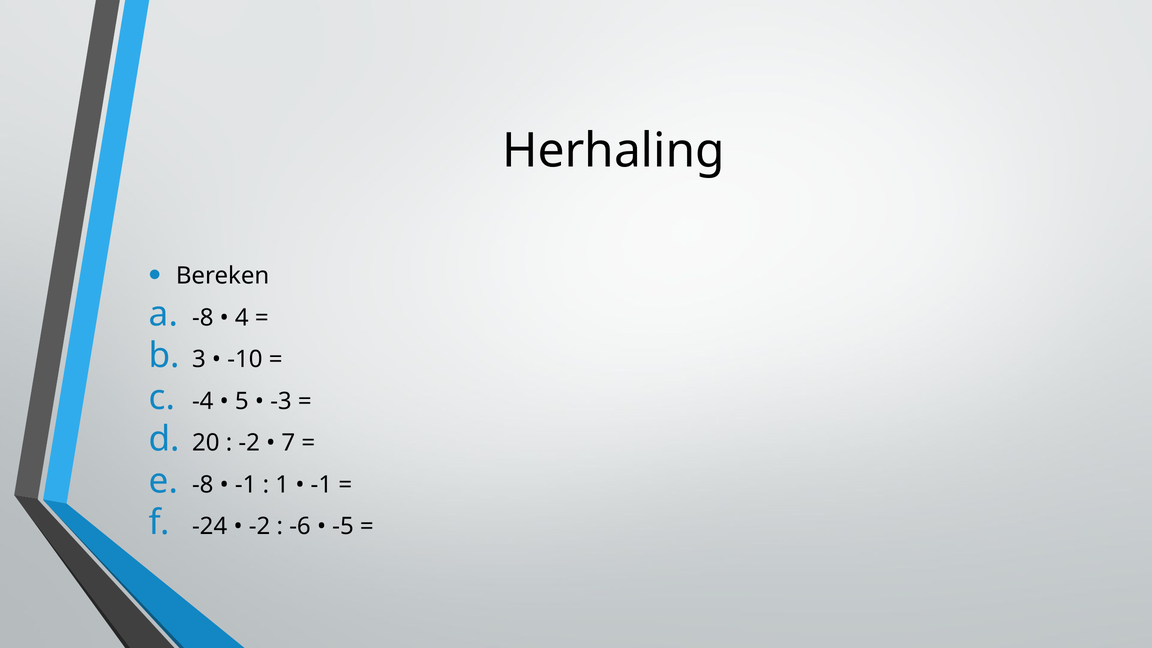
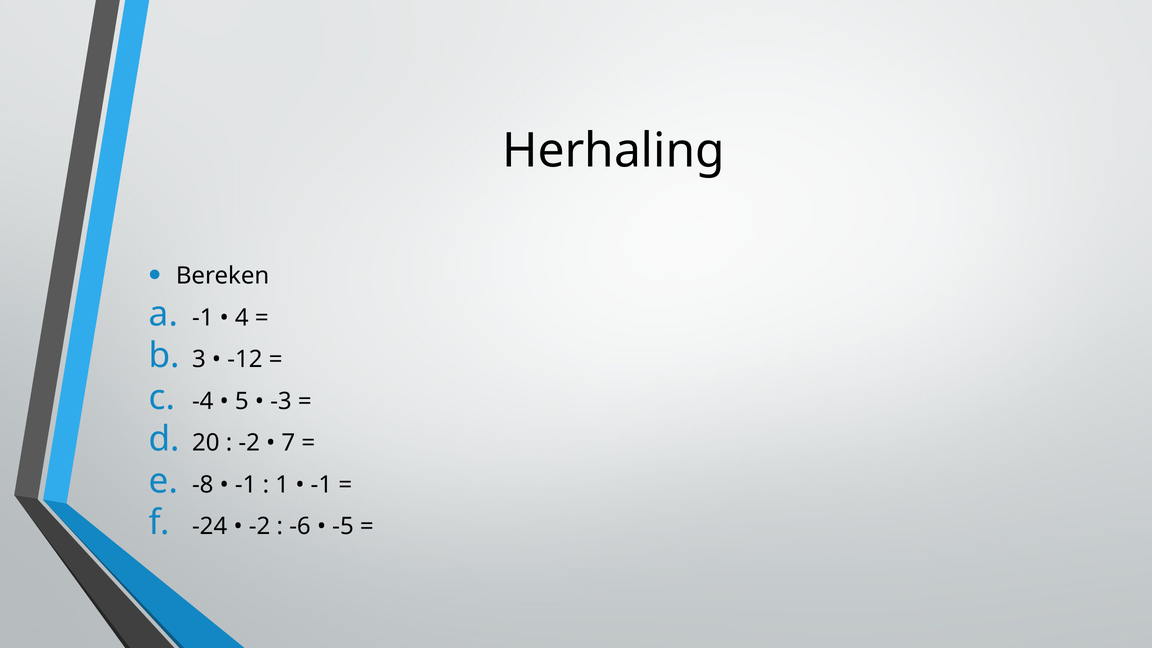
-8 at (203, 318): -8 -> -1
-10: -10 -> -12
